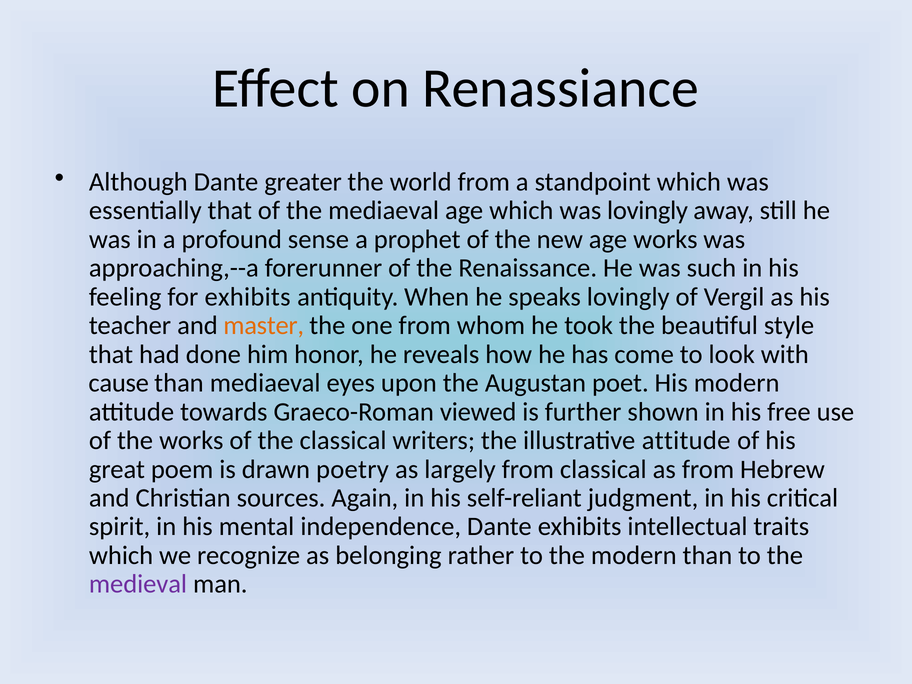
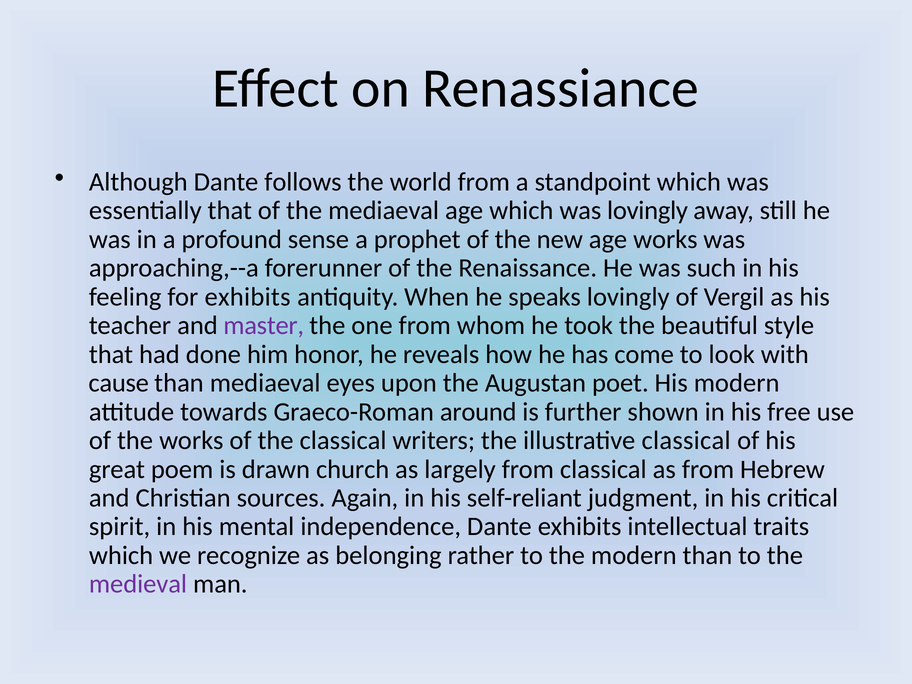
greater: greater -> follows
master colour: orange -> purple
viewed: viewed -> around
illustrative attitude: attitude -> classical
poetry: poetry -> church
